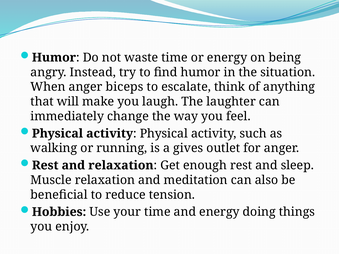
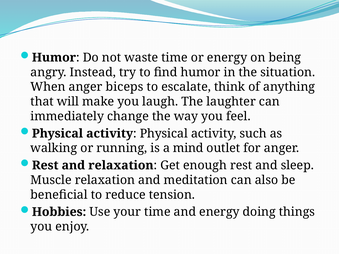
gives: gives -> mind
